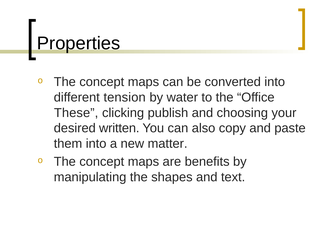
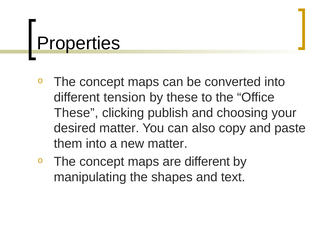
by water: water -> these
desired written: written -> matter
are benefits: benefits -> different
